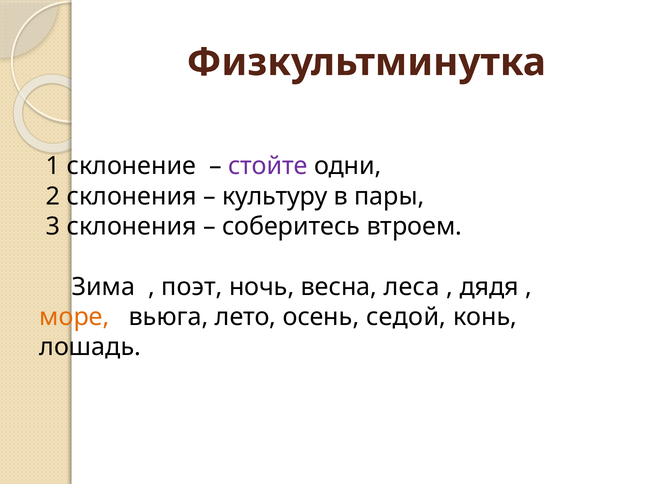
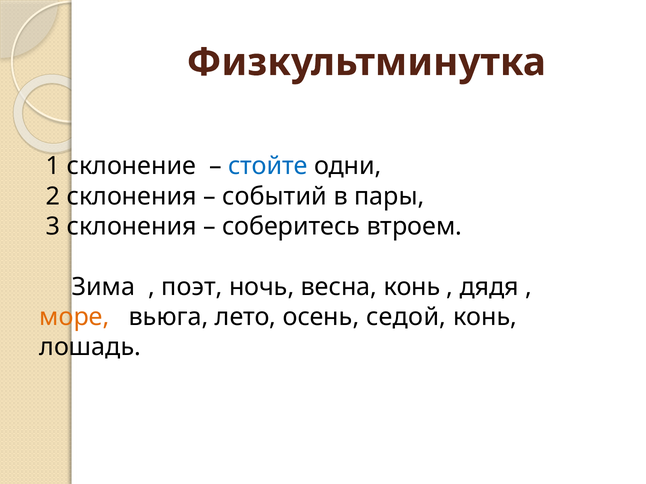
стойте colour: purple -> blue
культуру: культуру -> событий
весна леса: леса -> конь
